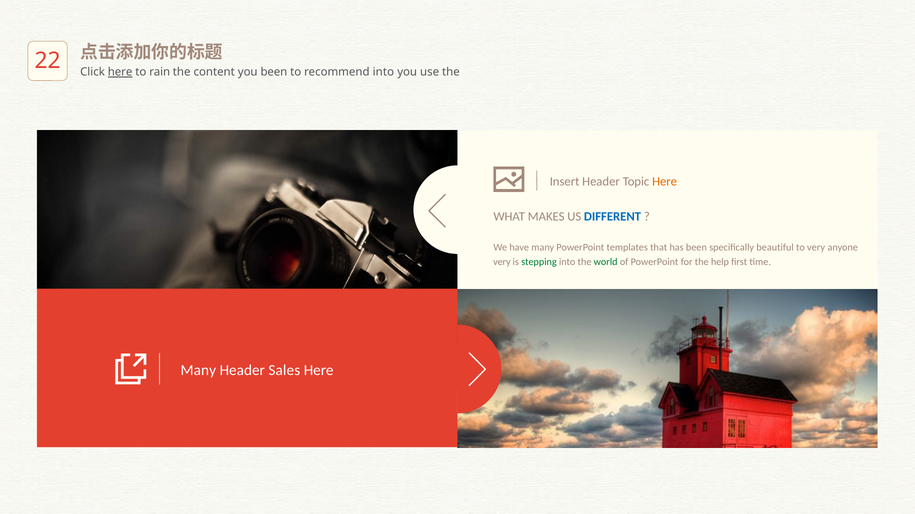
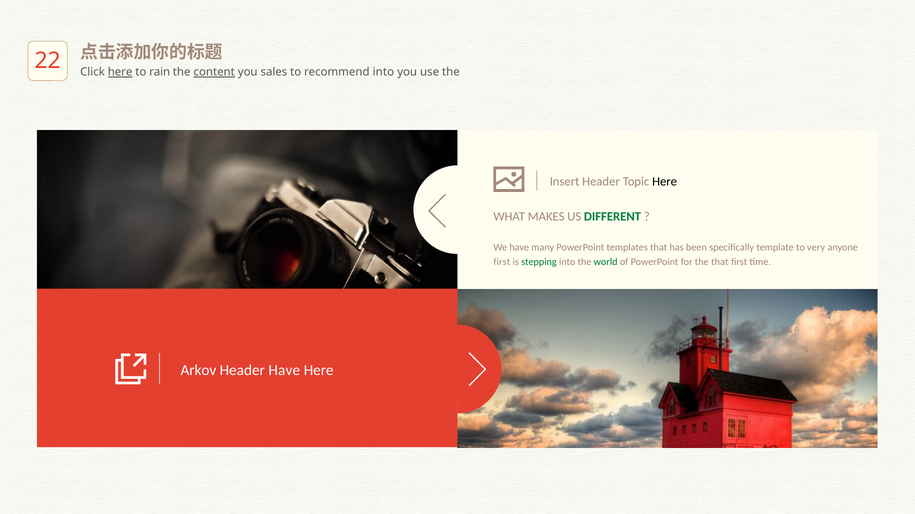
content underline: none -> present
you been: been -> sales
Here at (665, 182) colour: orange -> black
DIFFERENT colour: blue -> green
beautiful: beautiful -> template
very at (502, 262): very -> first
the help: help -> that
Many at (198, 371): Many -> Arkov
Header Sales: Sales -> Have
